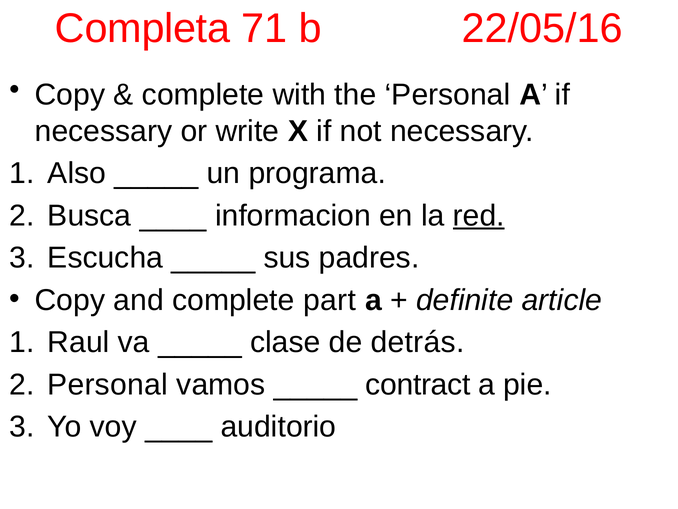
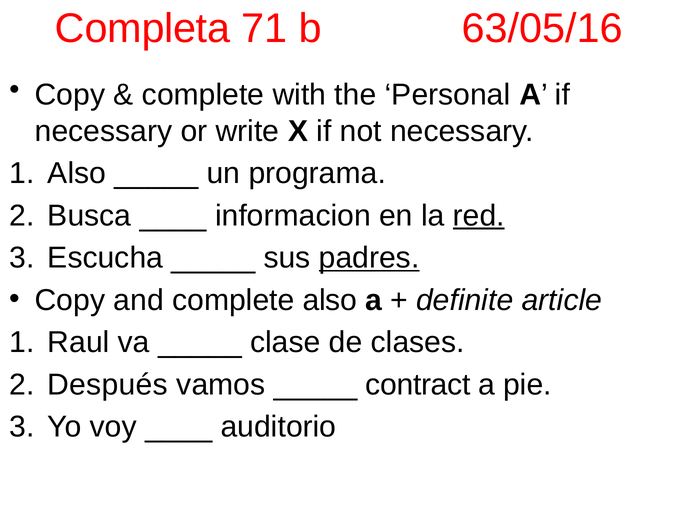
22/05/16: 22/05/16 -> 63/05/16
padres underline: none -> present
complete part: part -> also
detrás: detrás -> clases
Personal at (108, 384): Personal -> Después
